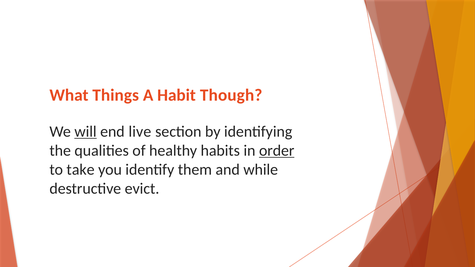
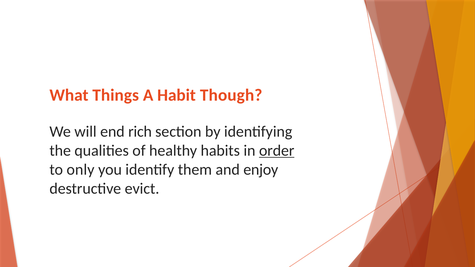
will underline: present -> none
live: live -> rich
take: take -> only
while: while -> enjoy
